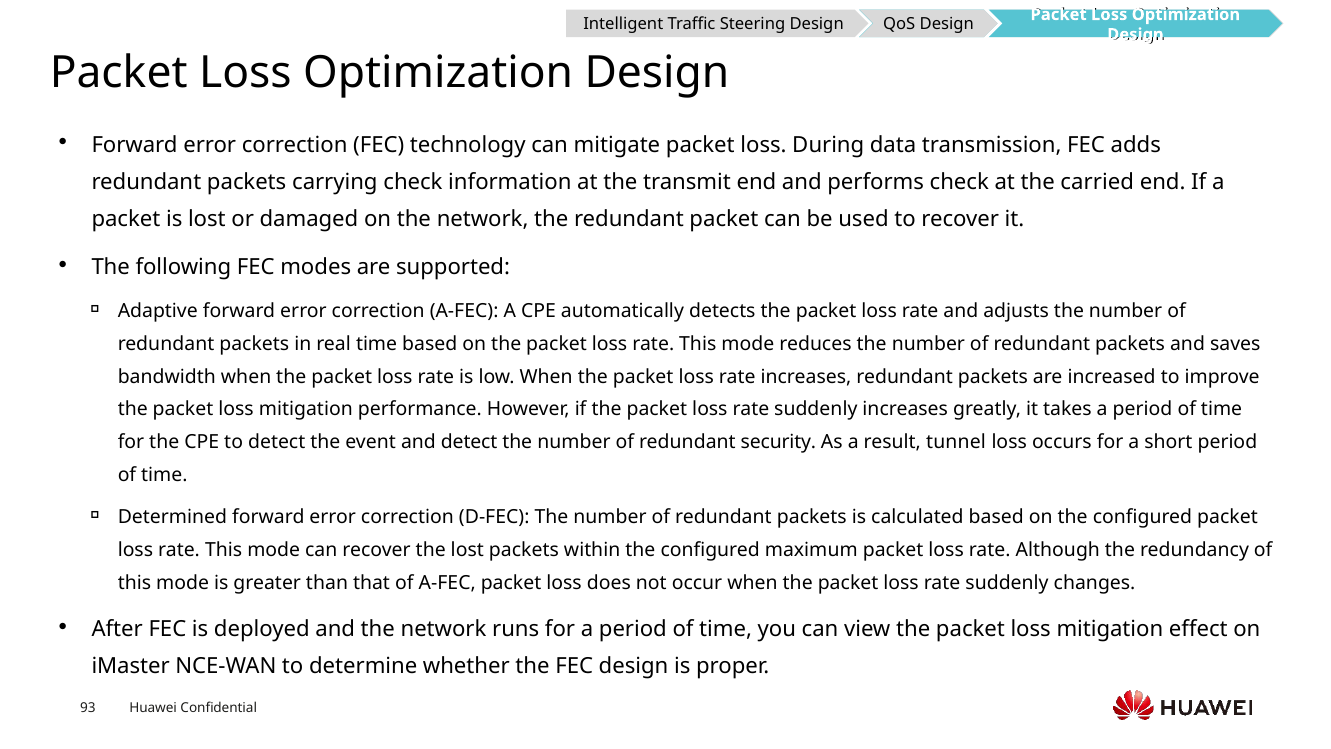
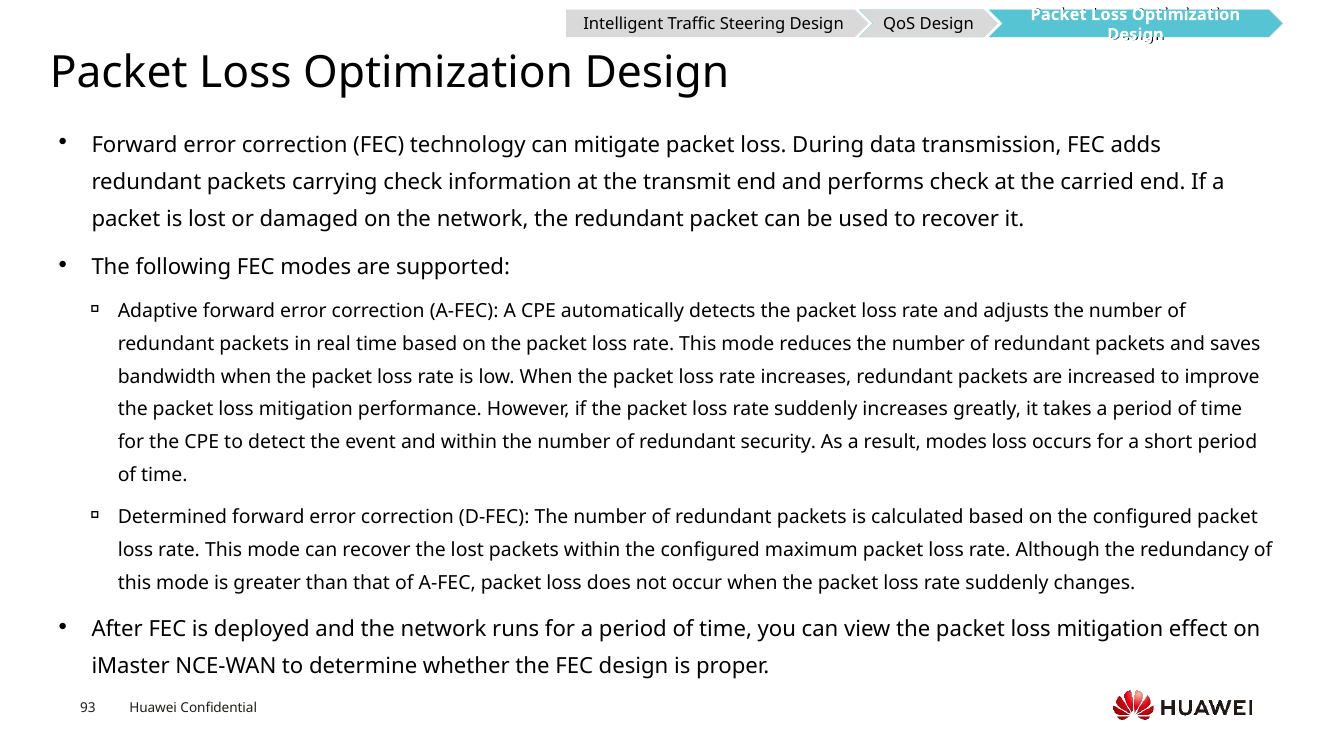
and detect: detect -> within
result tunnel: tunnel -> modes
